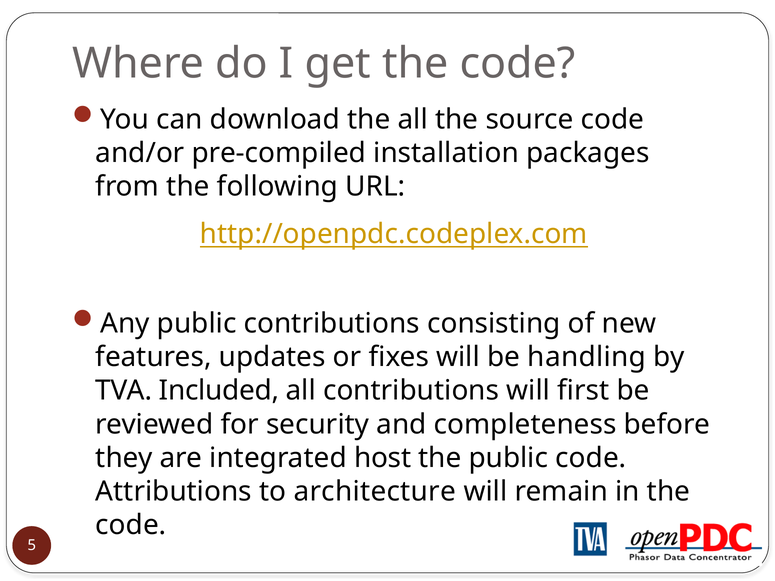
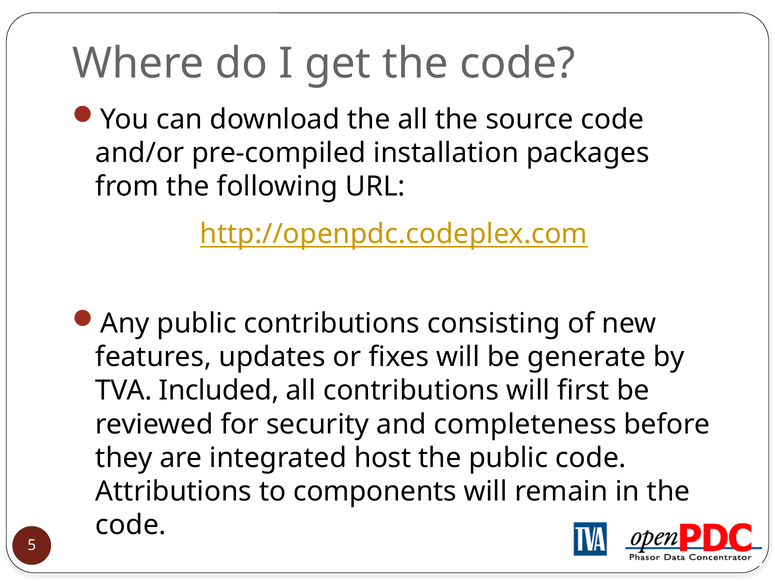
handling: handling -> generate
architecture: architecture -> components
